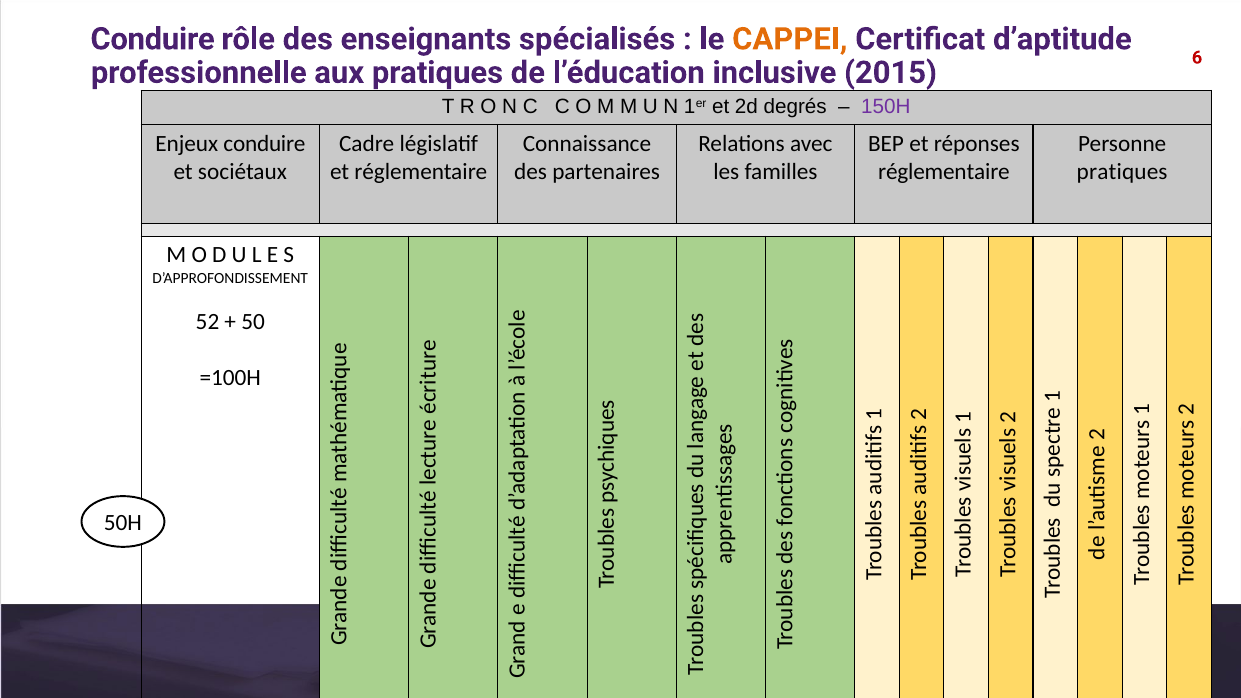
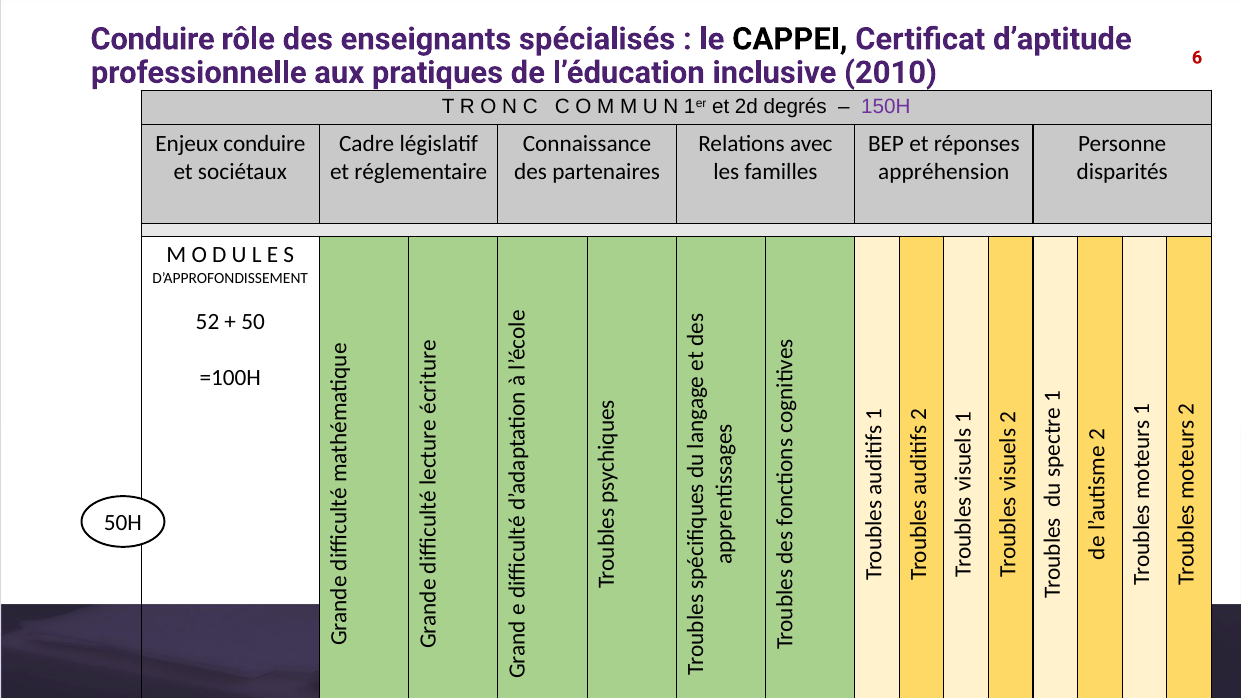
CAPPEI colour: orange -> black
2015: 2015 -> 2010
réglementaire at (944, 172): réglementaire -> appréhension
pratiques at (1122, 172): pratiques -> disparités
